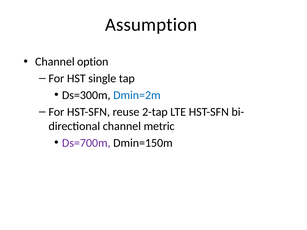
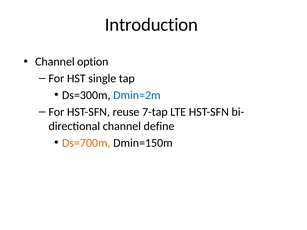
Assumption: Assumption -> Introduction
2-tap: 2-tap -> 7-tap
metric: metric -> define
Ds=700m colour: purple -> orange
